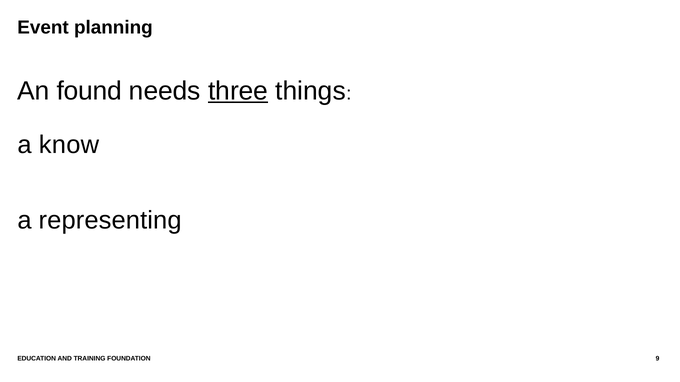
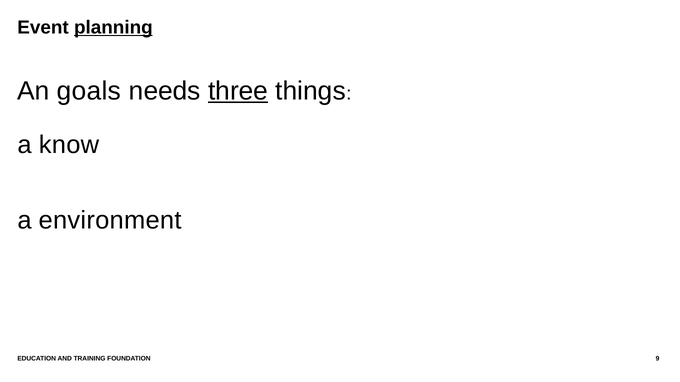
planning underline: none -> present
found: found -> goals
representing: representing -> environment
